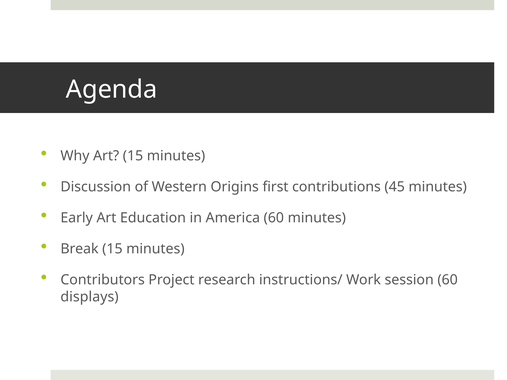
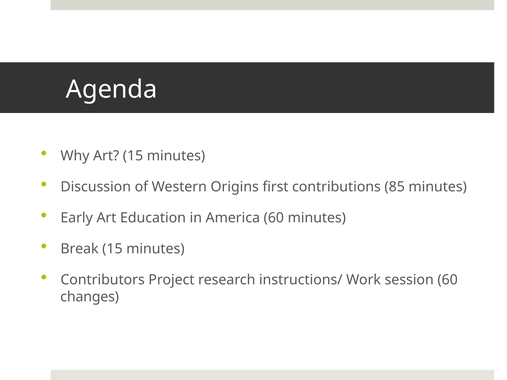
45: 45 -> 85
displays: displays -> changes
